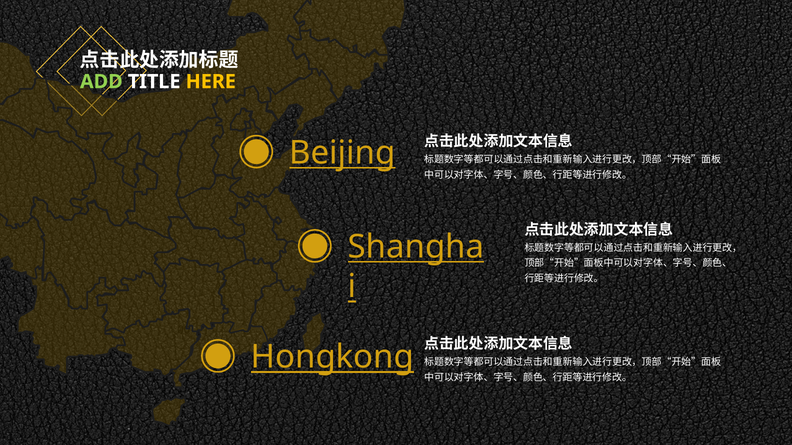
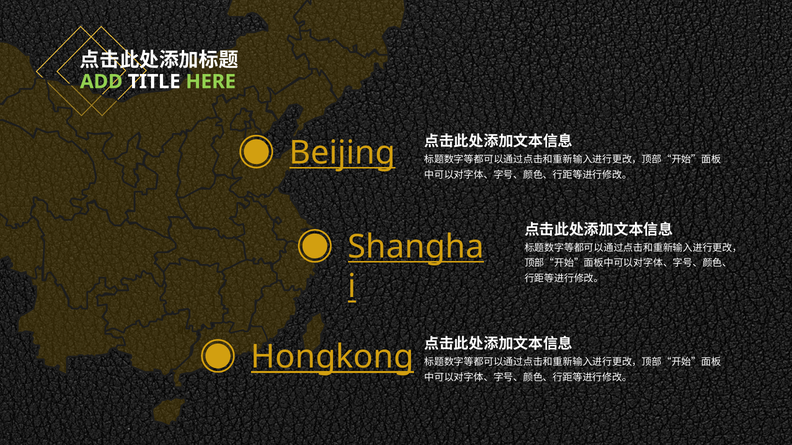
HERE colour: yellow -> light green
